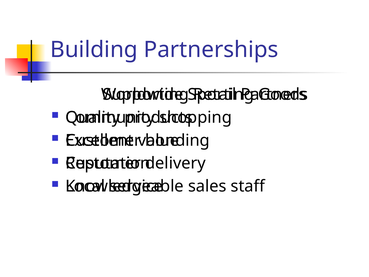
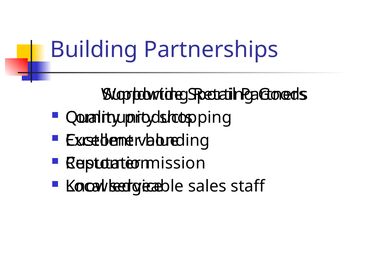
delivery: delivery -> mission
